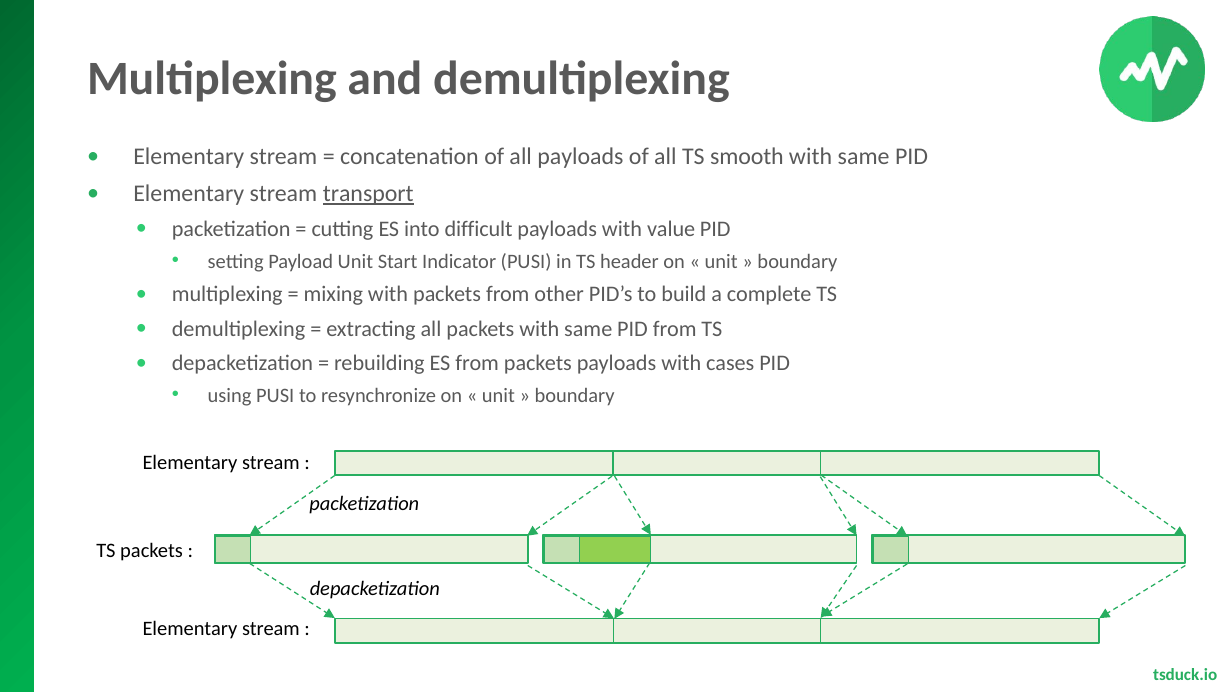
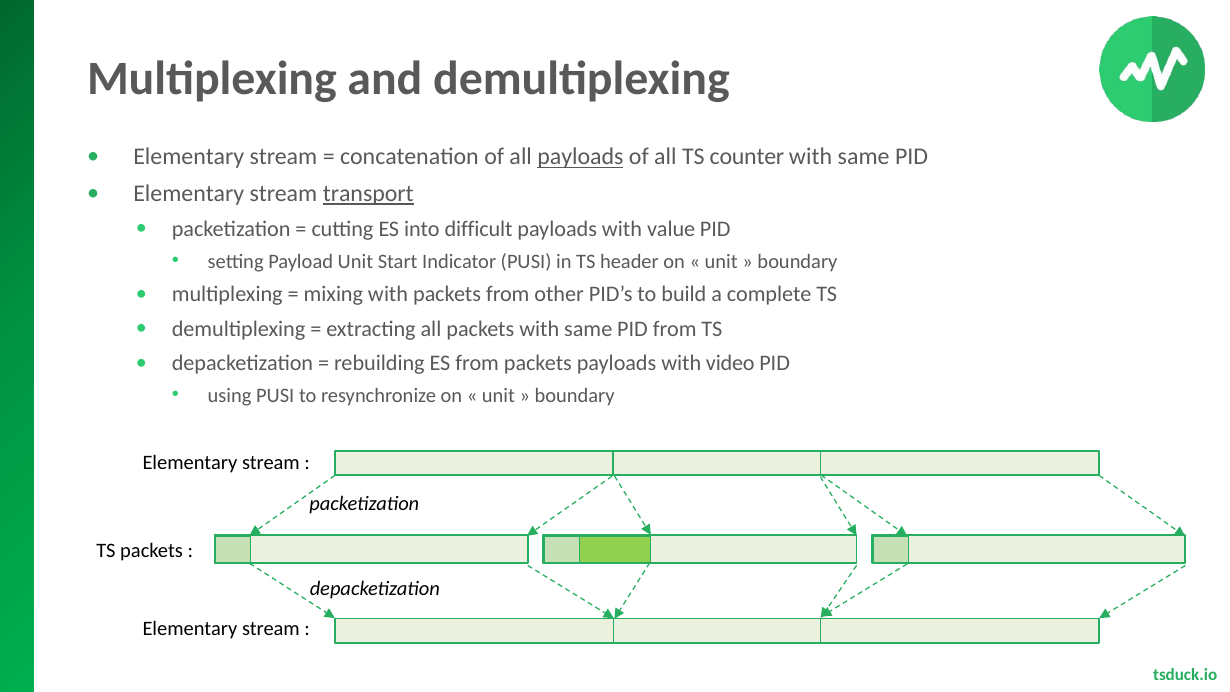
payloads at (580, 157) underline: none -> present
smooth: smooth -> counter
cases: cases -> video
